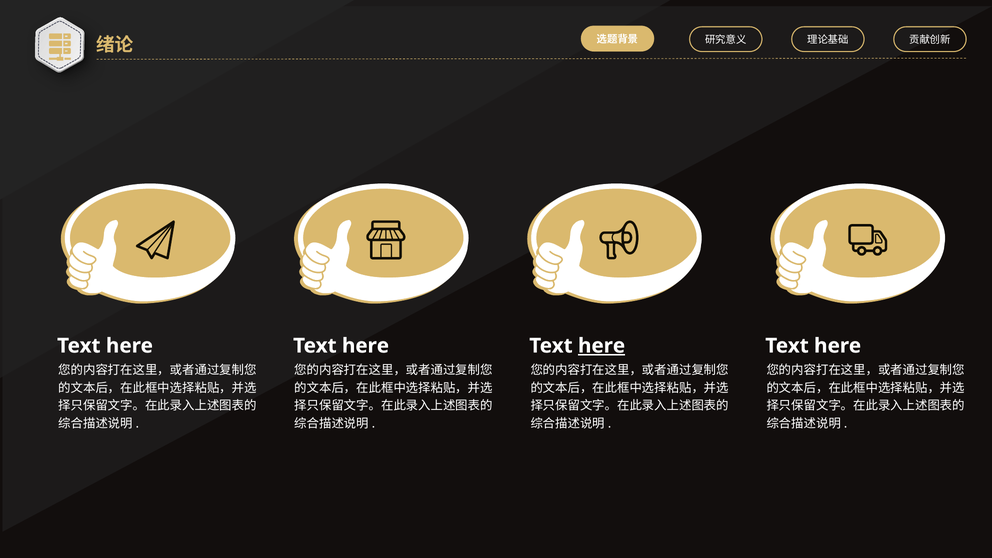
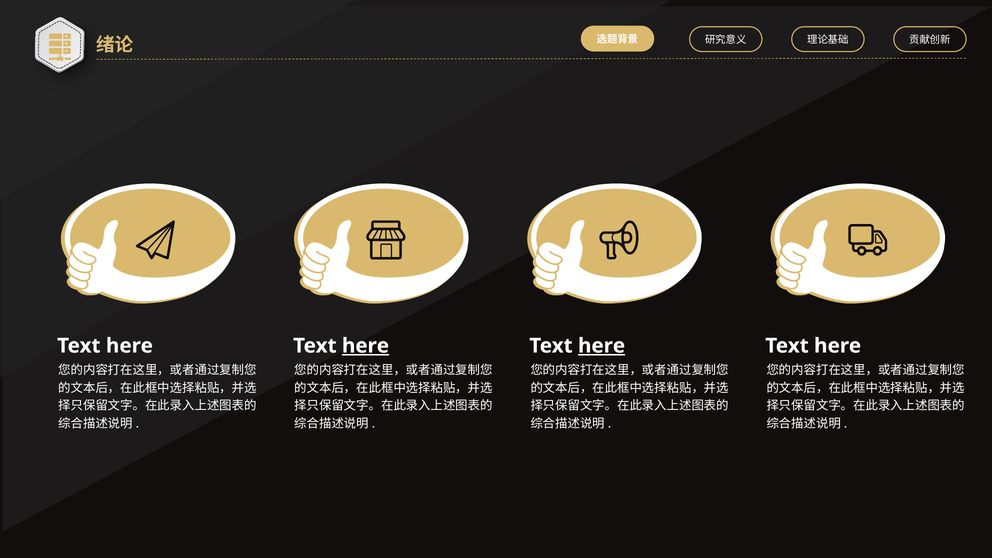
here at (366, 346) underline: none -> present
